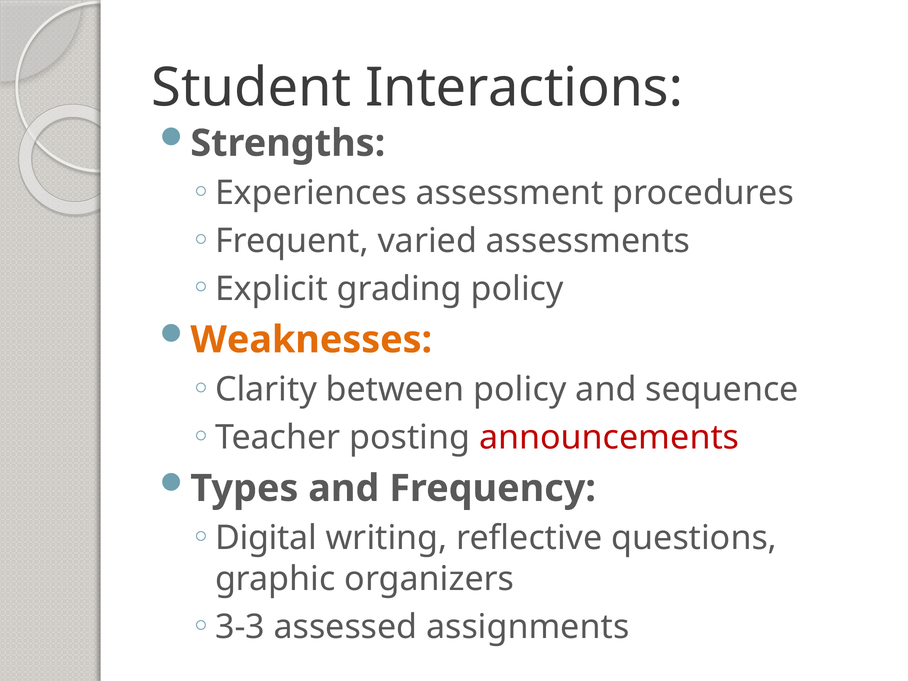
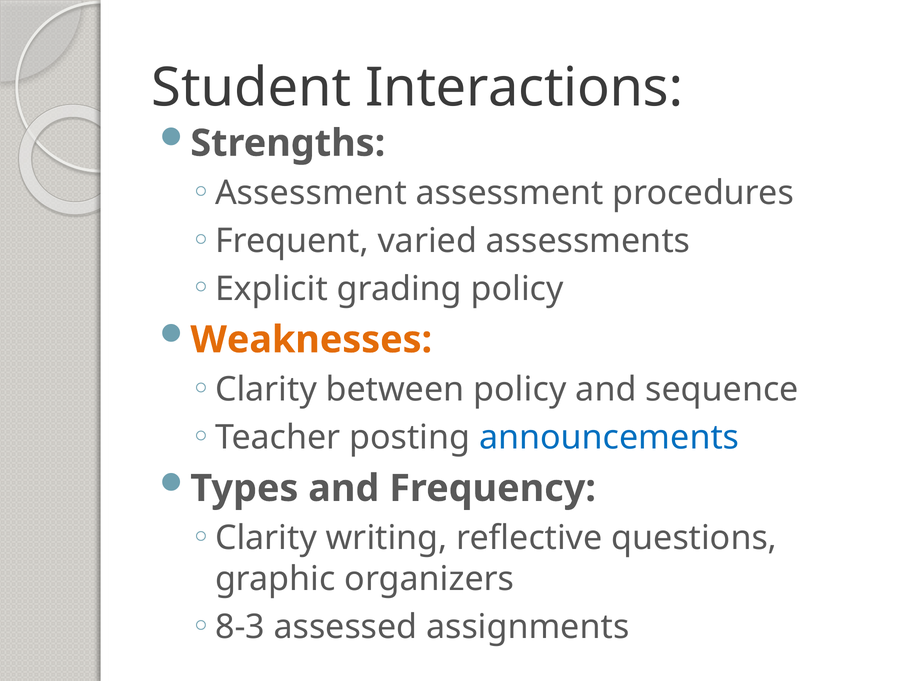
Experiences at (311, 193): Experiences -> Assessment
announcements colour: red -> blue
Digital at (266, 538): Digital -> Clarity
3-3: 3-3 -> 8-3
